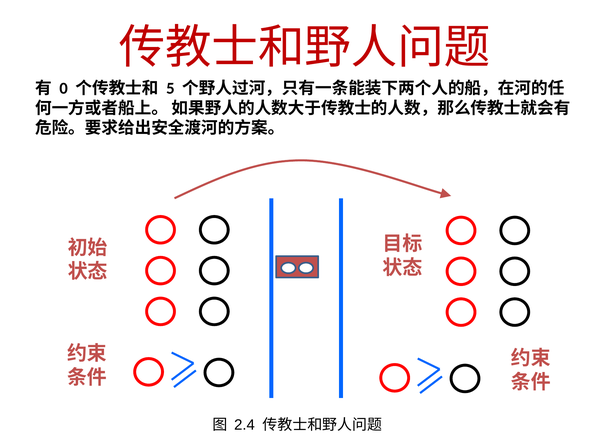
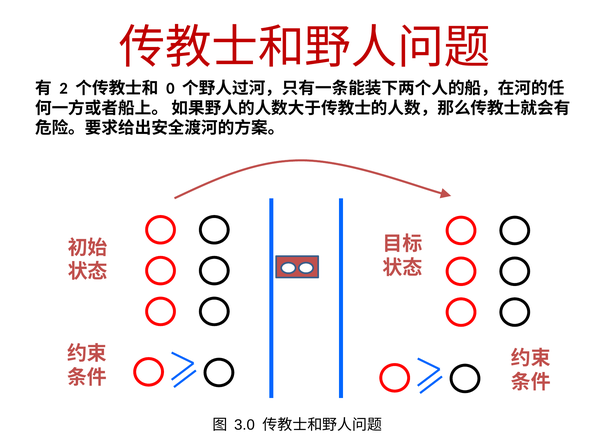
0: 0 -> 2
5: 5 -> 0
2.4: 2.4 -> 3.0
